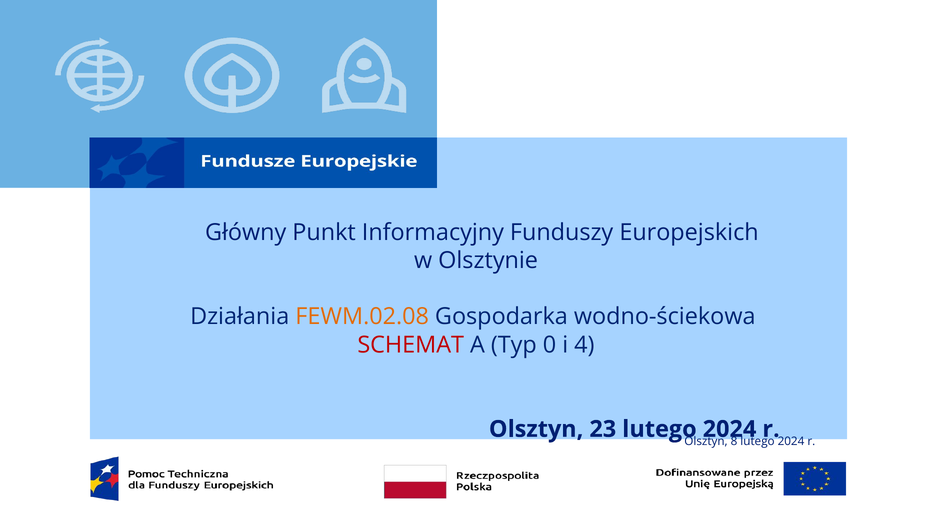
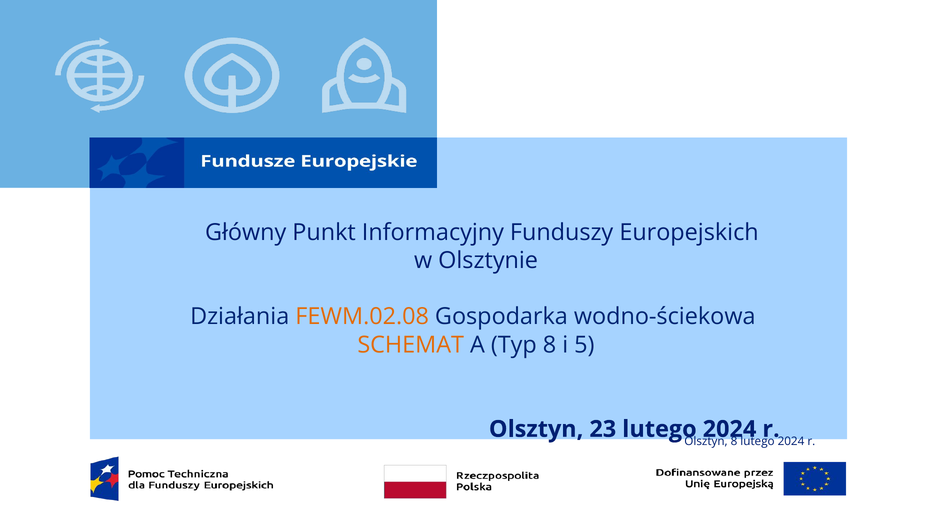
SCHEMAT colour: red -> orange
Typ 0: 0 -> 8
4: 4 -> 5
